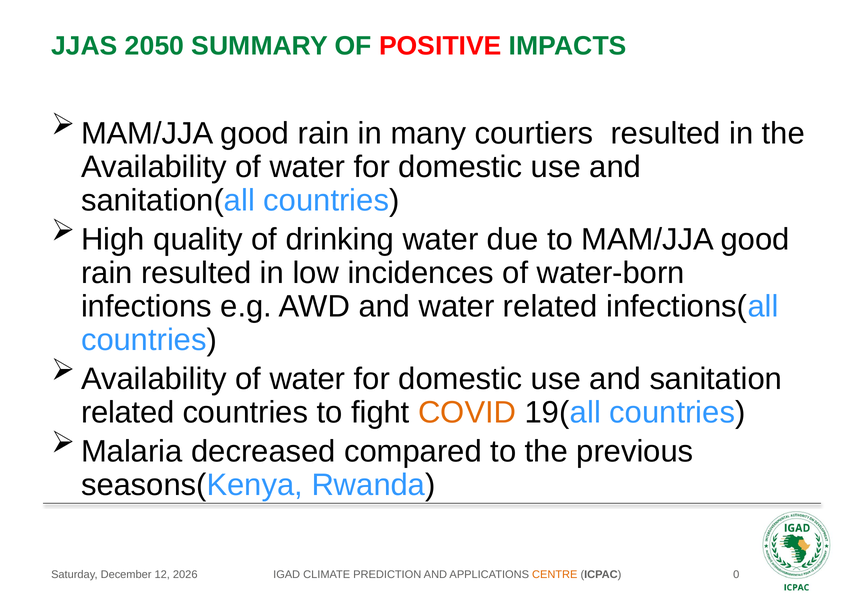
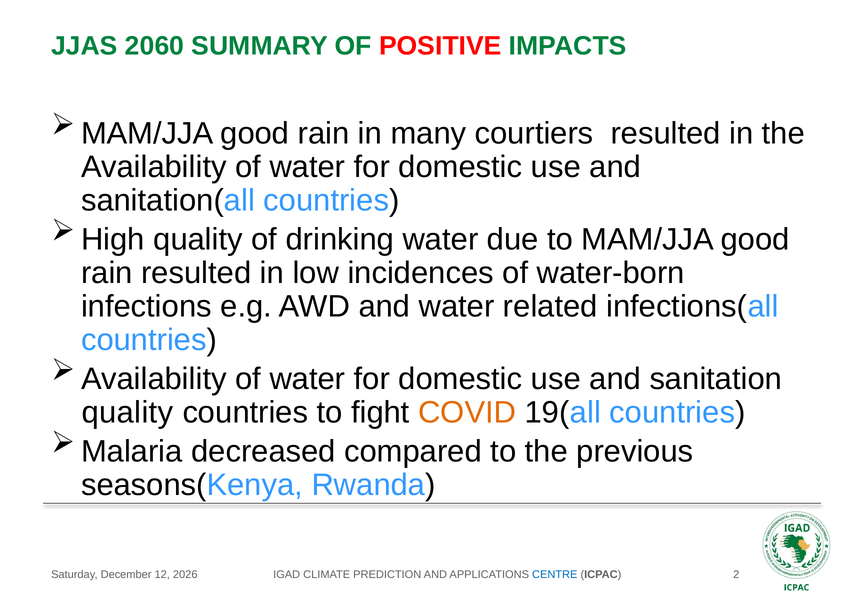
2050: 2050 -> 2060
related at (128, 413): related -> quality
CENTRE colour: orange -> blue
0: 0 -> 2
